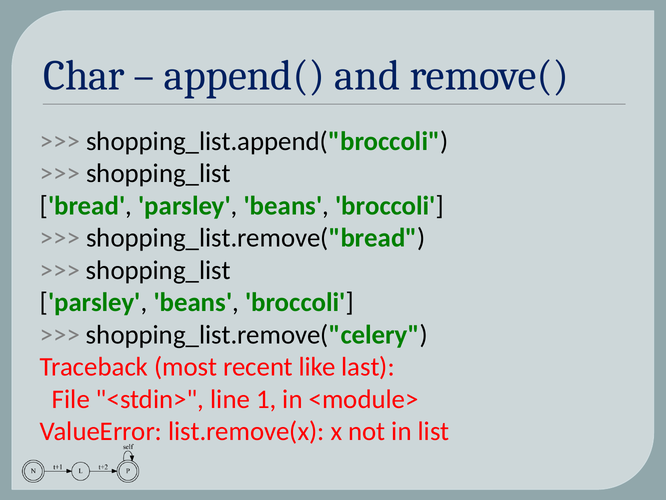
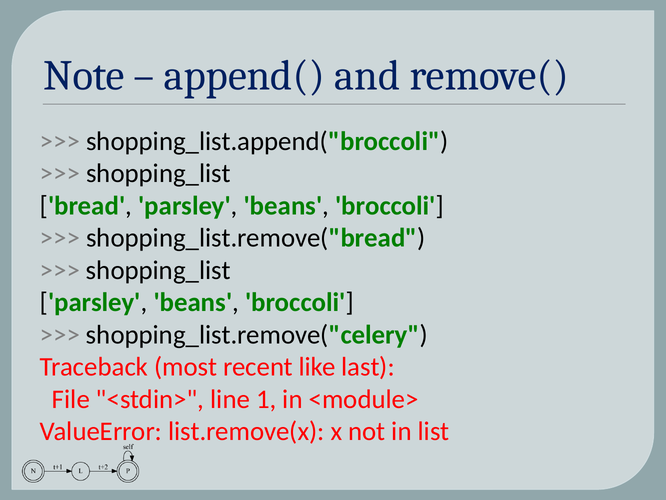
Char: Char -> Note
